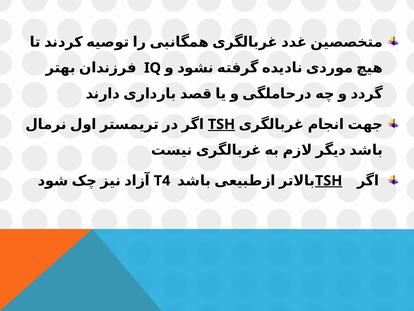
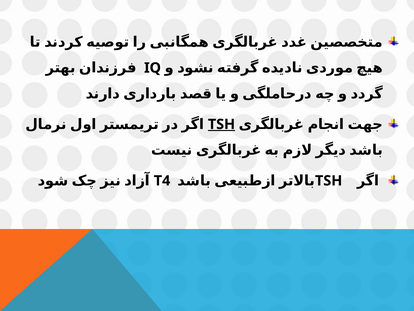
TSH at (329, 180) underline: present -> none
